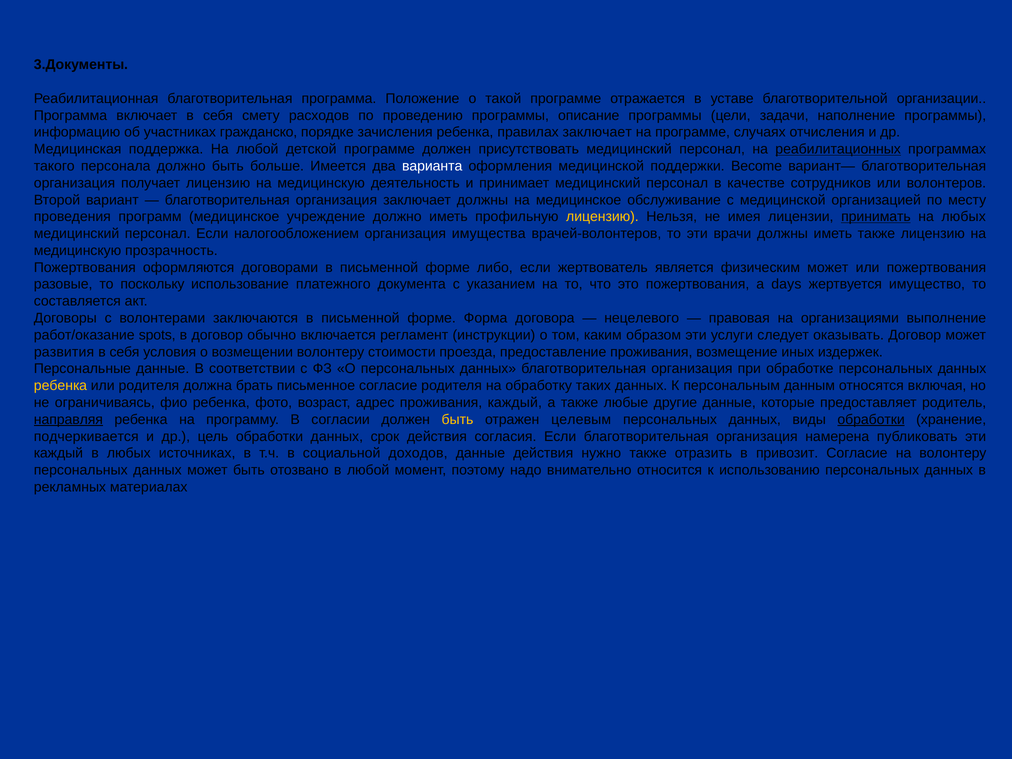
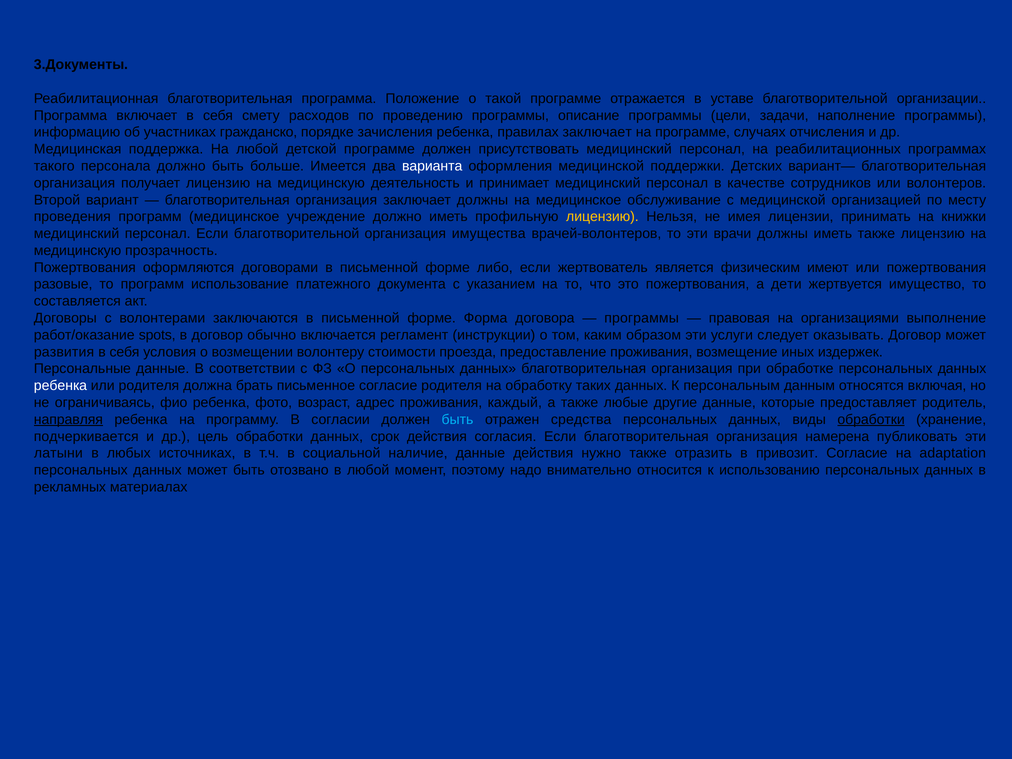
реабилитационных underline: present -> none
Become: Become -> Детских
принимать underline: present -> none
на любых: любых -> книжки
Если налогообложением: налогообложением -> благотворительной
физическим может: может -> имеют
то поскольку: поскольку -> программ
days: days -> дети
нецелевого at (642, 318): нецелевого -> программы
ребенка at (60, 386) colour: yellow -> white
быть at (457, 419) colour: yellow -> light blue
целевым: целевым -> средства
каждый at (58, 453): каждый -> латыни
доходов: доходов -> наличие
на волонтеру: волонтеру -> adaptation
